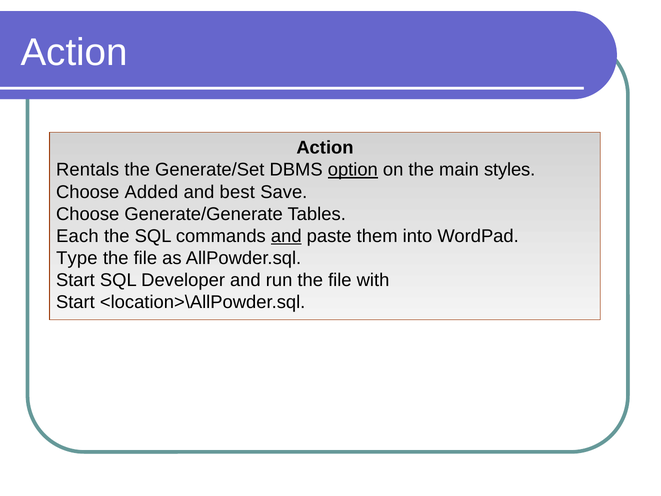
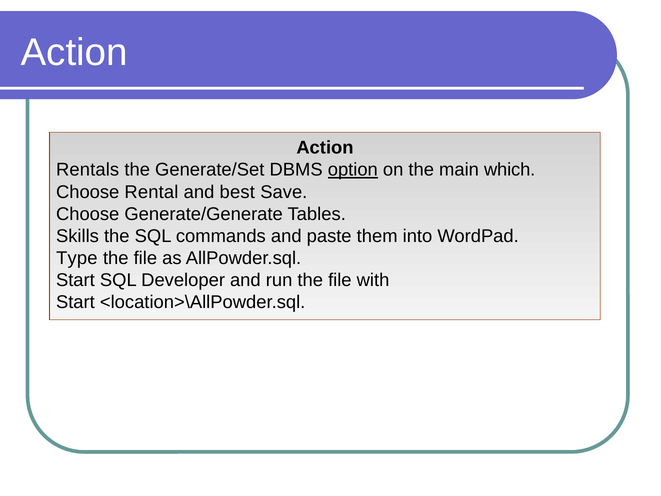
styles: styles -> which
Added: Added -> Rental
Each: Each -> Skills
and at (286, 236) underline: present -> none
